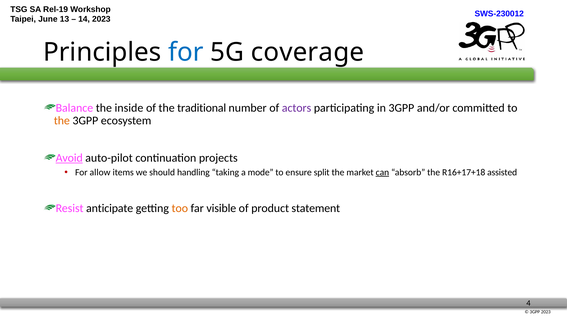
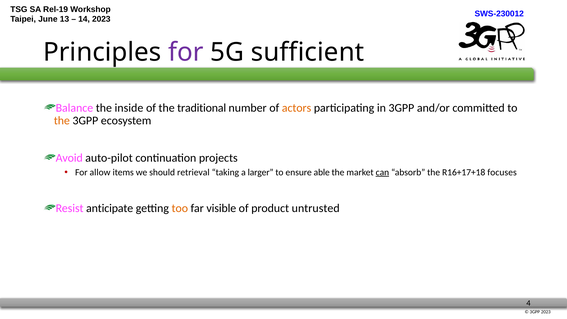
for at (186, 52) colour: blue -> purple
coverage: coverage -> sufficient
actors colour: purple -> orange
Avoid underline: present -> none
handling: handling -> retrieval
mode: mode -> larger
split: split -> able
assisted: assisted -> focuses
statement: statement -> untrusted
